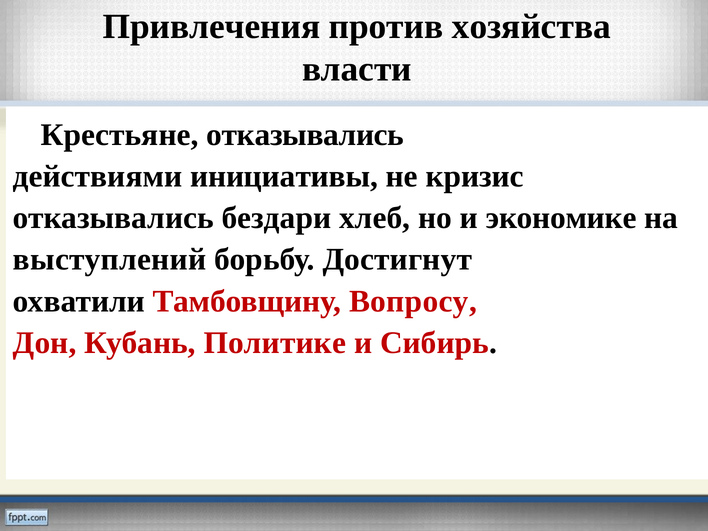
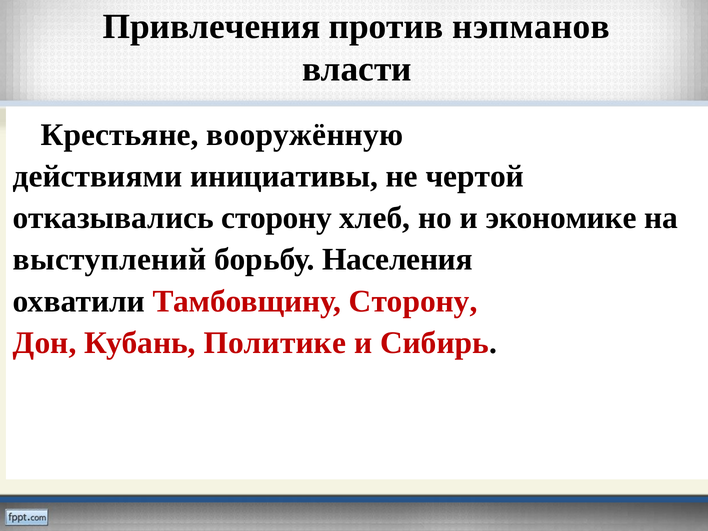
хозяйства: хозяйства -> нэпманов
Крестьяне отказывались: отказывались -> вооружённую
кризис: кризис -> чертой
отказывались бездари: бездари -> сторону
Достигнут: Достигнут -> Населения
Тамбовщину Вопросу: Вопросу -> Сторону
